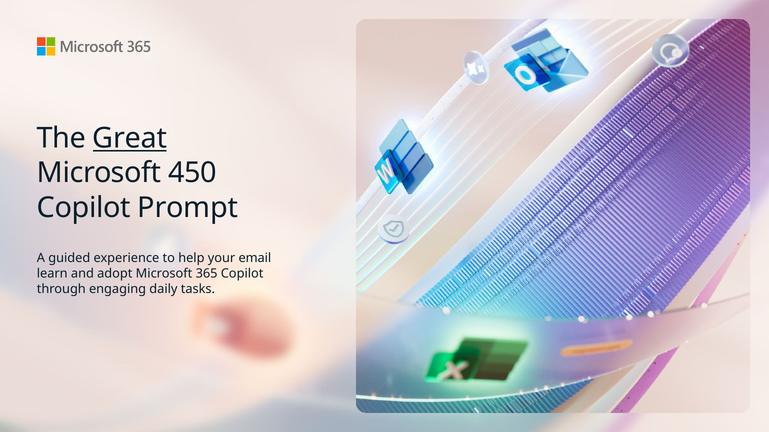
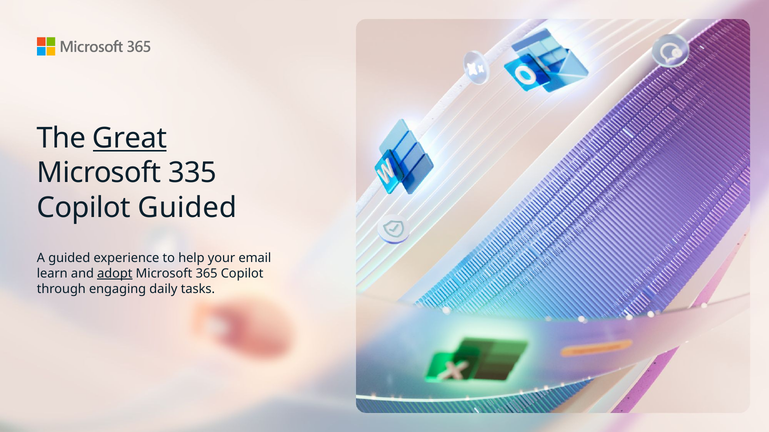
450: 450 -> 335
Copilot Prompt: Prompt -> Guided
adopt underline: none -> present
